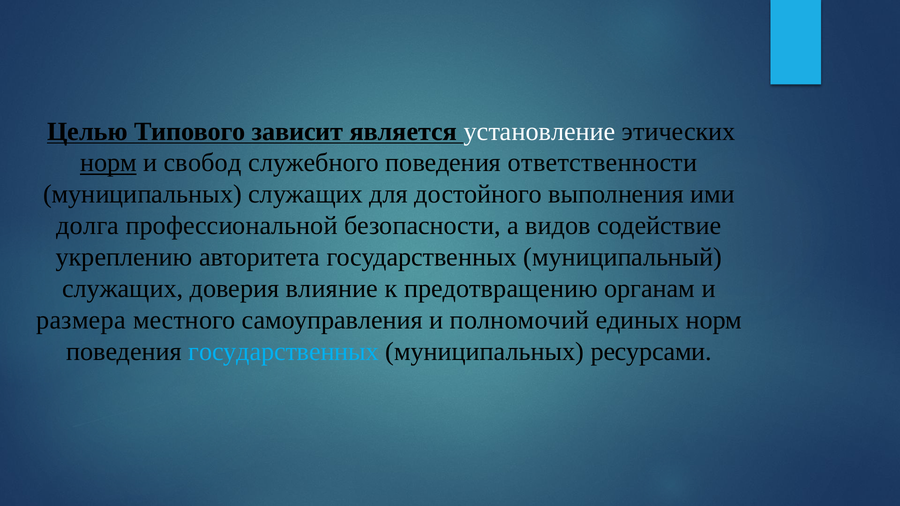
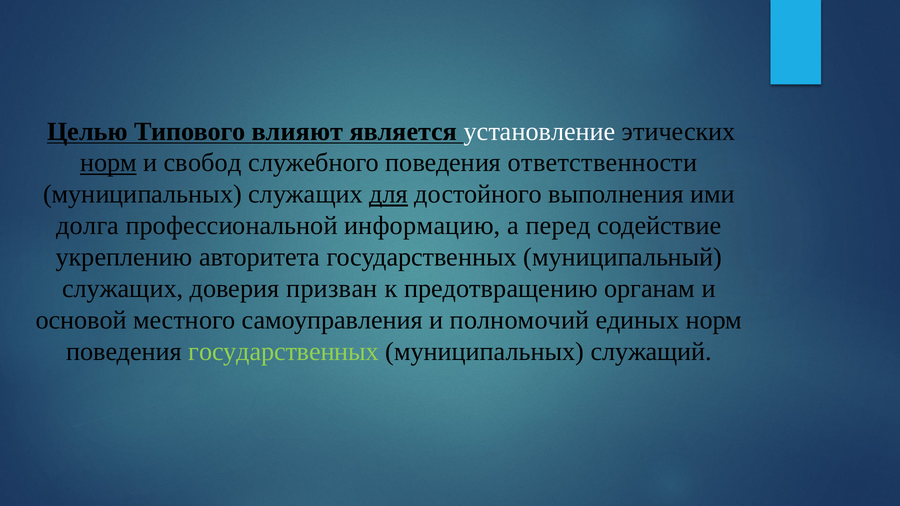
зависит: зависит -> влияют
для underline: none -> present
безопасности: безопасности -> информацию
видов: видов -> перед
влияние: влияние -> призван
размера: размера -> основой
государственных at (284, 352) colour: light blue -> light green
ресурсами: ресурсами -> служащий
